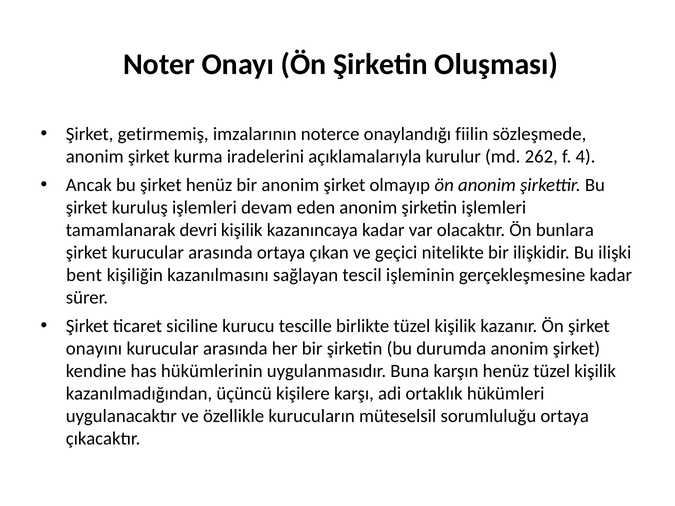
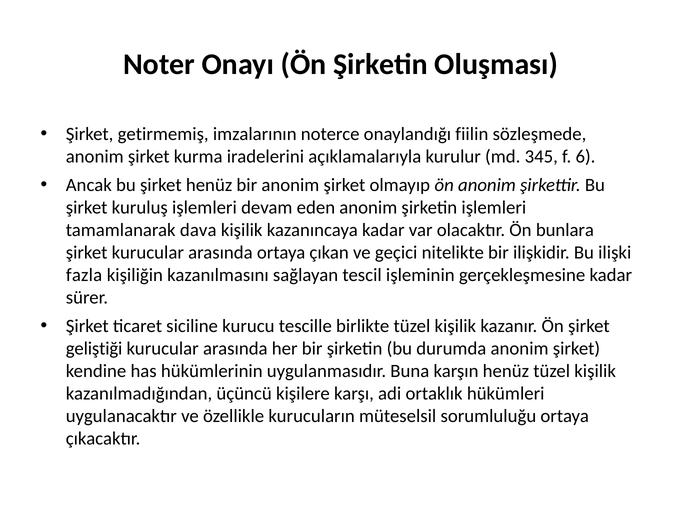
262: 262 -> 345
4: 4 -> 6
devri: devri -> dava
bent: bent -> fazla
onayını: onayını -> geliştiği
